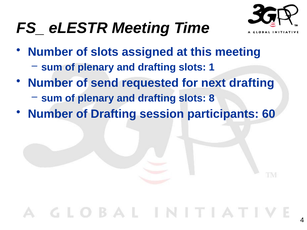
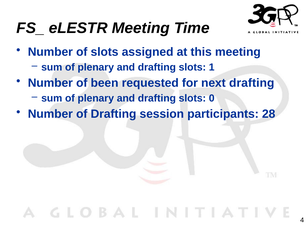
send: send -> been
8: 8 -> 0
60: 60 -> 28
